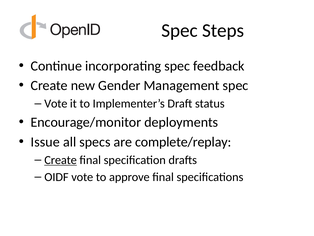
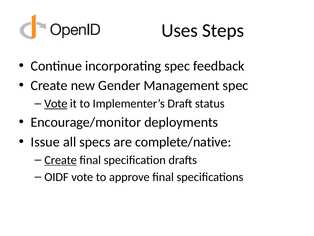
Spec at (180, 30): Spec -> Uses
Vote at (56, 103) underline: none -> present
complete/replay: complete/replay -> complete/native
